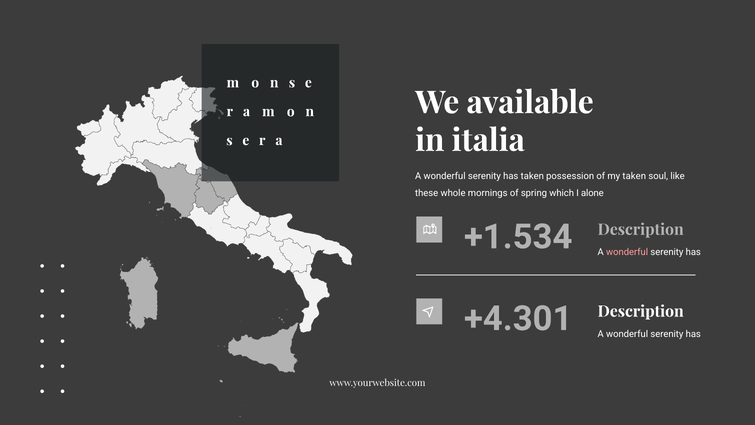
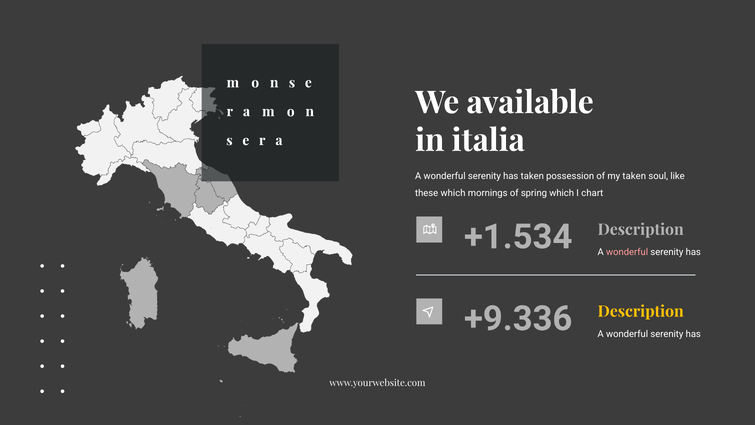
these whole: whole -> which
alone: alone -> chart
Description at (641, 311) colour: white -> yellow
+4.301: +4.301 -> +9.336
